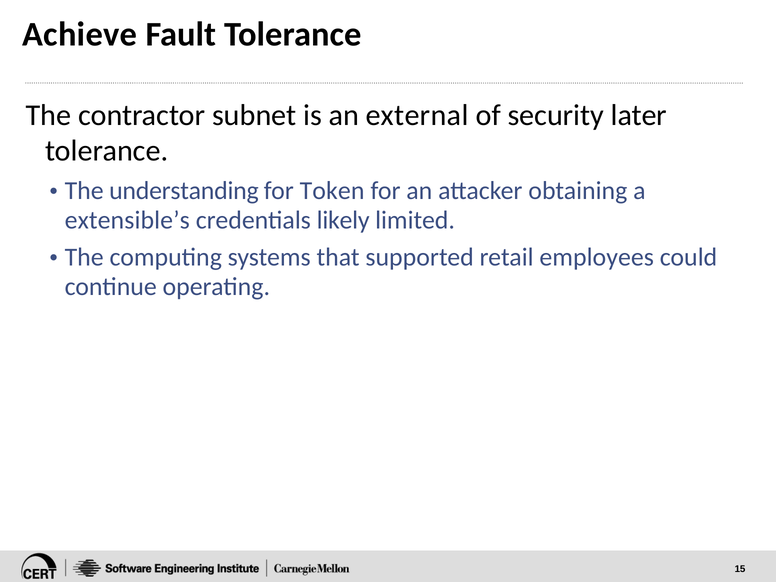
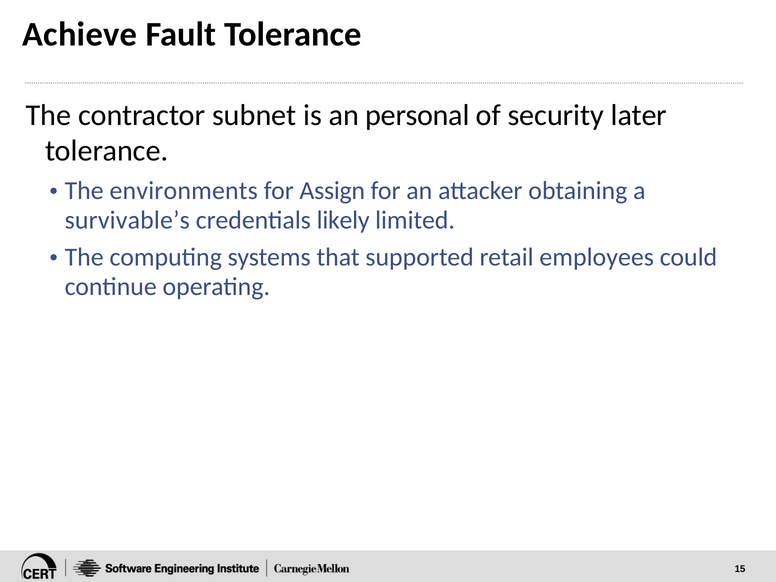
external: external -> personal
understanding: understanding -> environments
Token: Token -> Assign
extensible’s: extensible’s -> survivable’s
